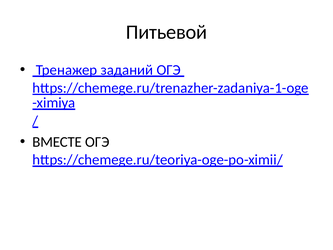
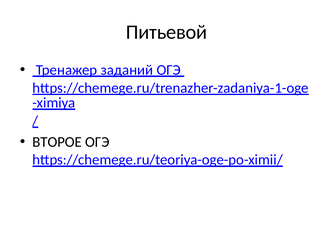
ВМЕСТЕ: ВМЕСТЕ -> ВТОРОЕ
